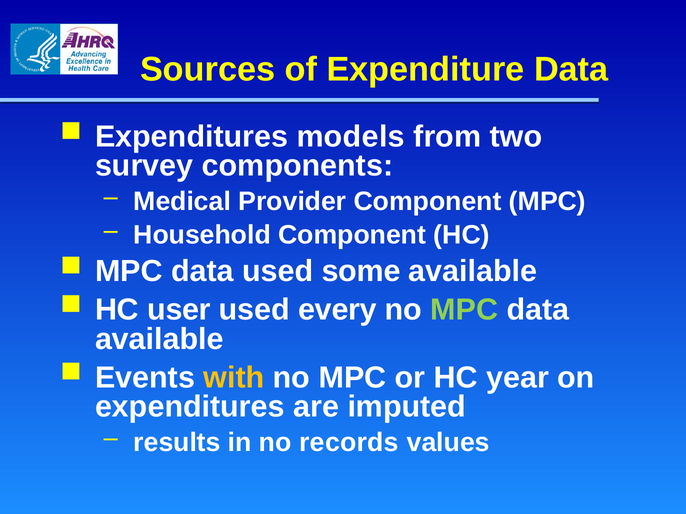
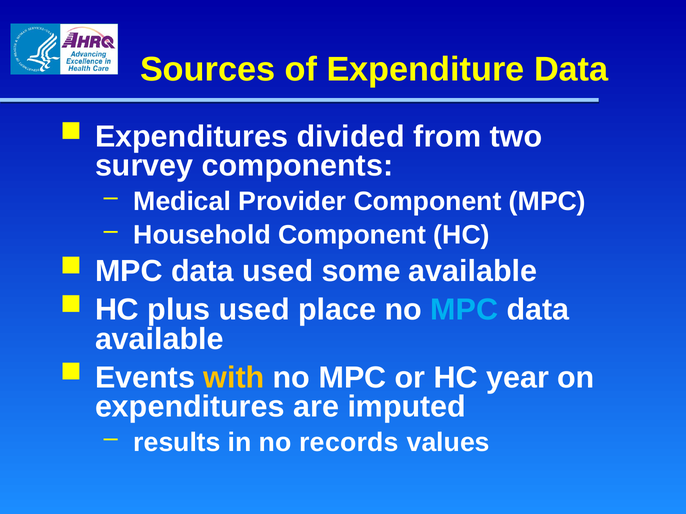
models: models -> divided
user: user -> plus
every: every -> place
MPC at (464, 310) colour: light green -> light blue
